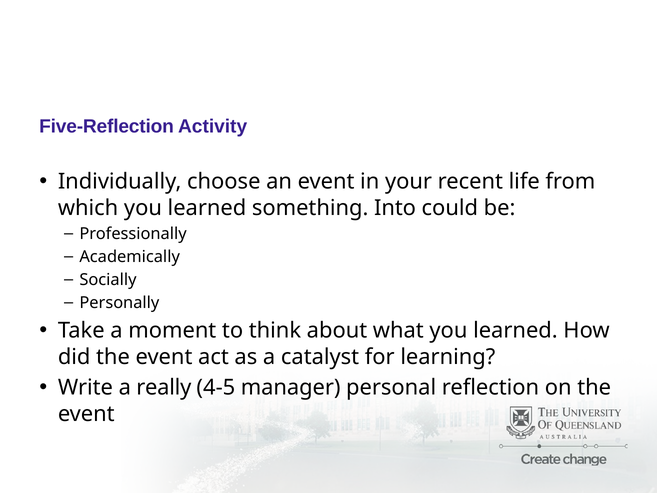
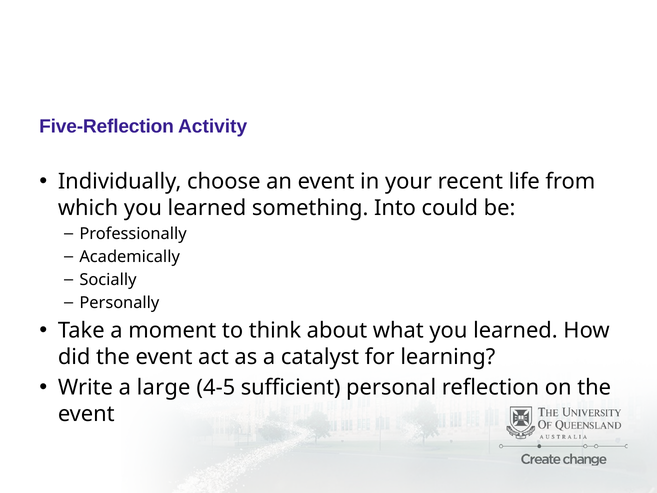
really: really -> large
manager: manager -> sufficient
